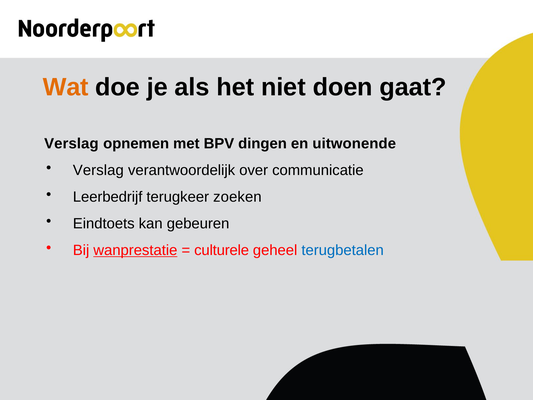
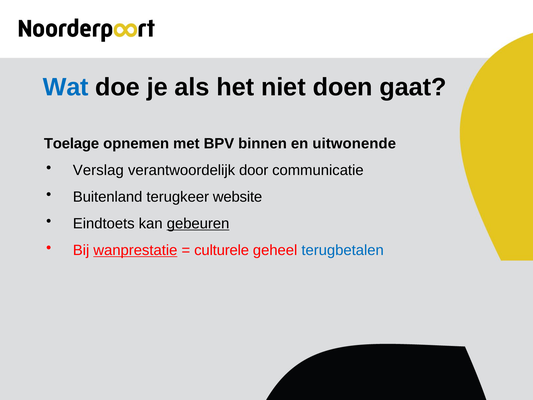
Wat colour: orange -> blue
Verslag at (71, 144): Verslag -> Toelage
dingen: dingen -> binnen
over: over -> door
Leerbedrijf: Leerbedrijf -> Buitenland
zoeken: zoeken -> website
gebeuren underline: none -> present
